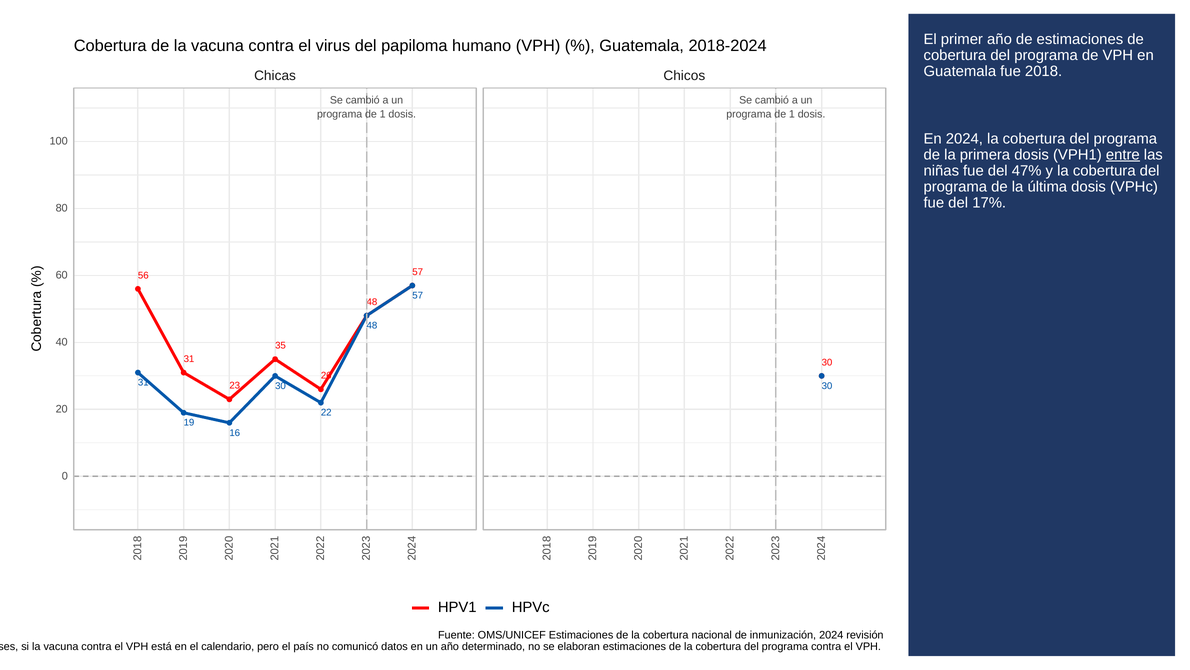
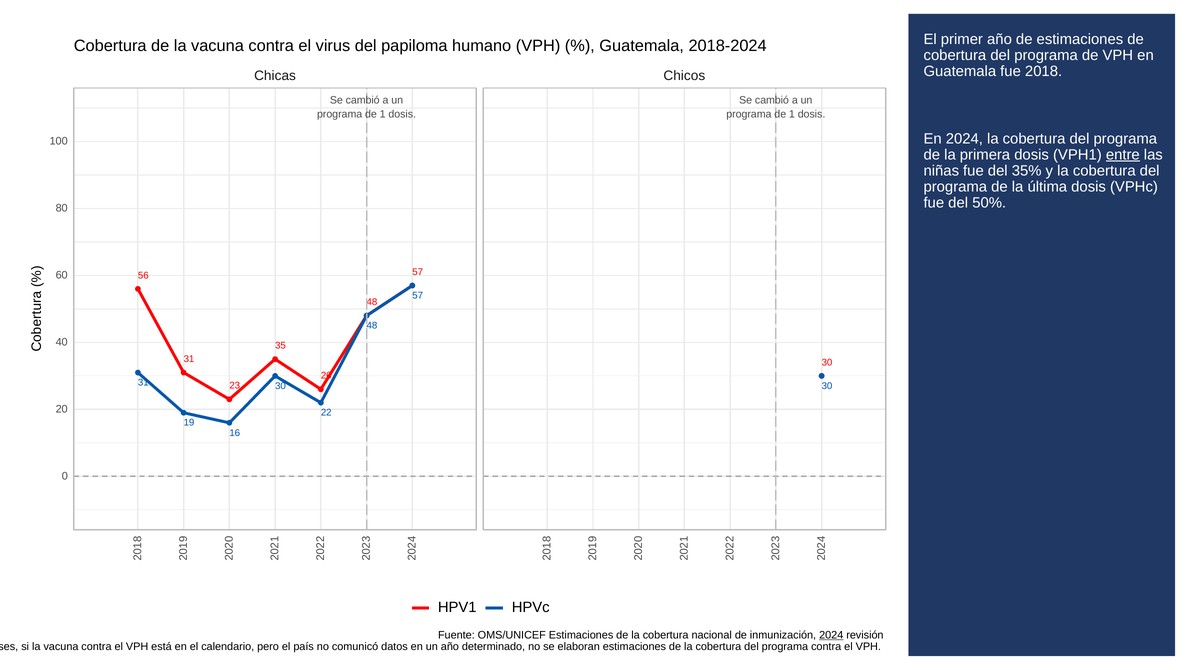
47%: 47% -> 35%
17%: 17% -> 50%
2024 at (831, 634) underline: none -> present
